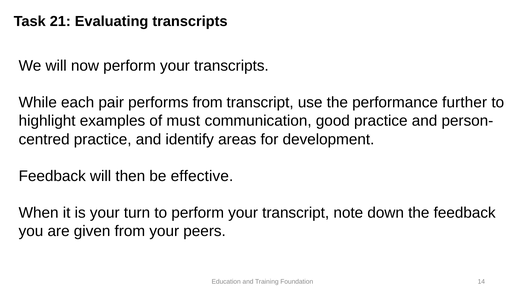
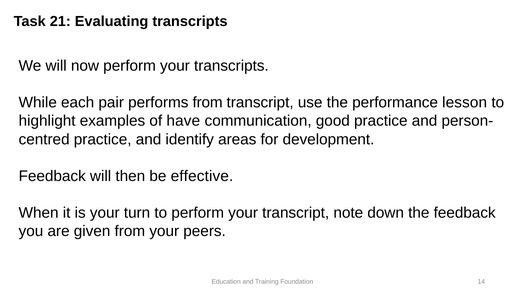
further: further -> lesson
must: must -> have
